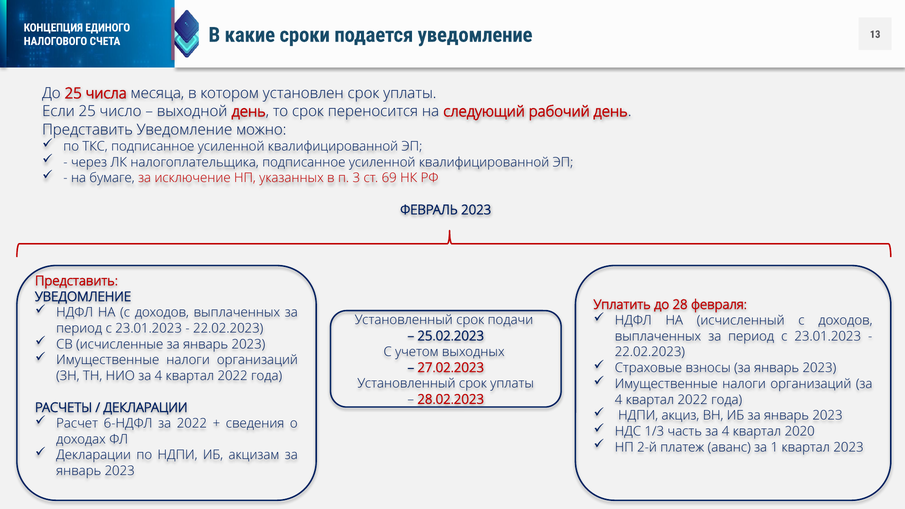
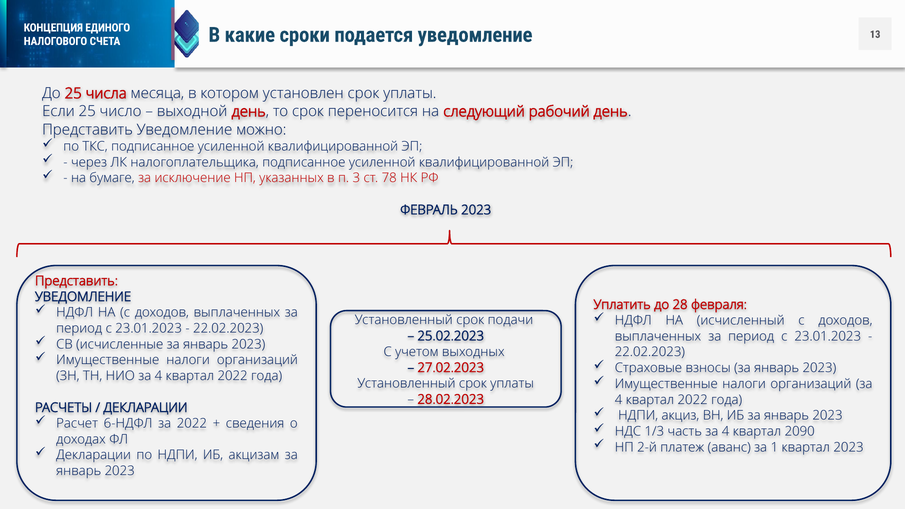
69: 69 -> 78
2020: 2020 -> 2090
